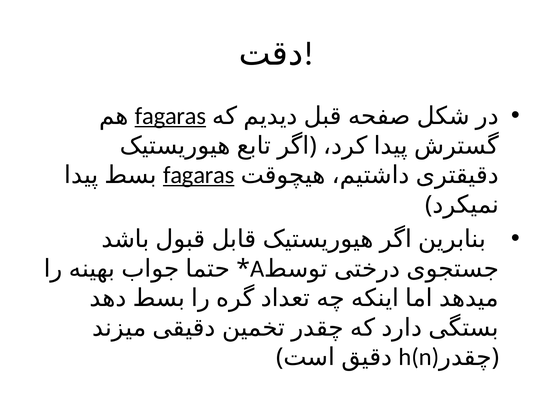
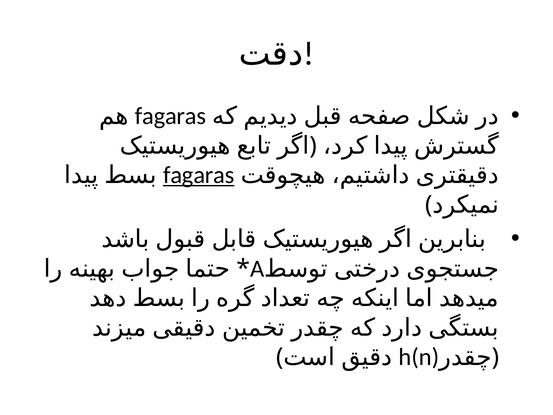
fagaras at (170, 116) underline: present -> none
